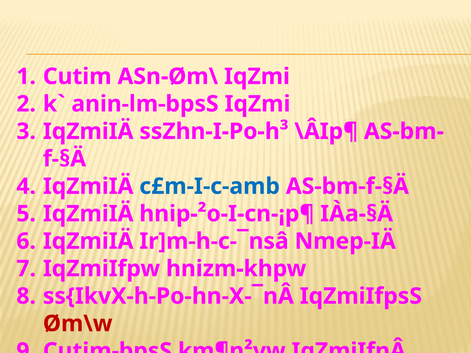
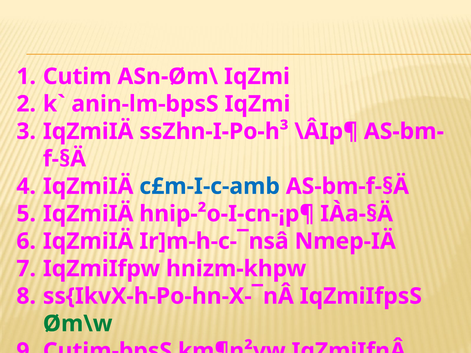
Øm\w colour: red -> green
